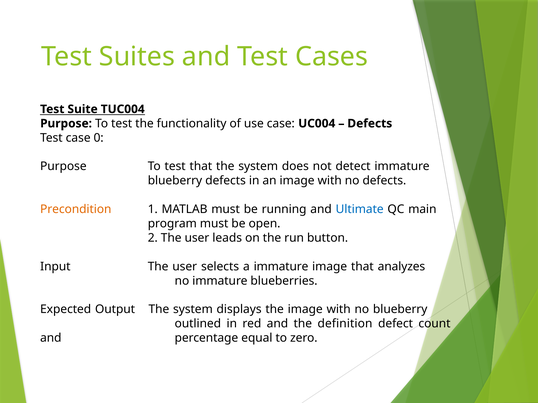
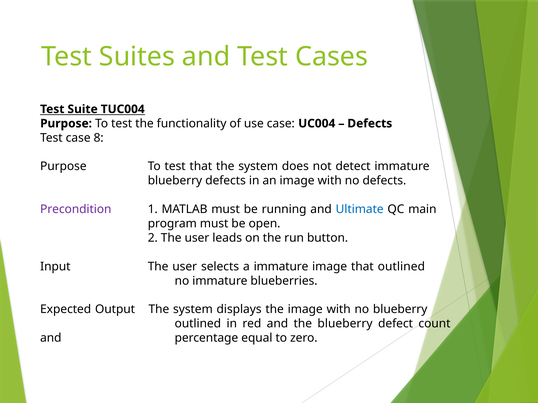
0: 0 -> 8
Precondition colour: orange -> purple
that analyzes: analyzes -> outlined
the definition: definition -> blueberry
